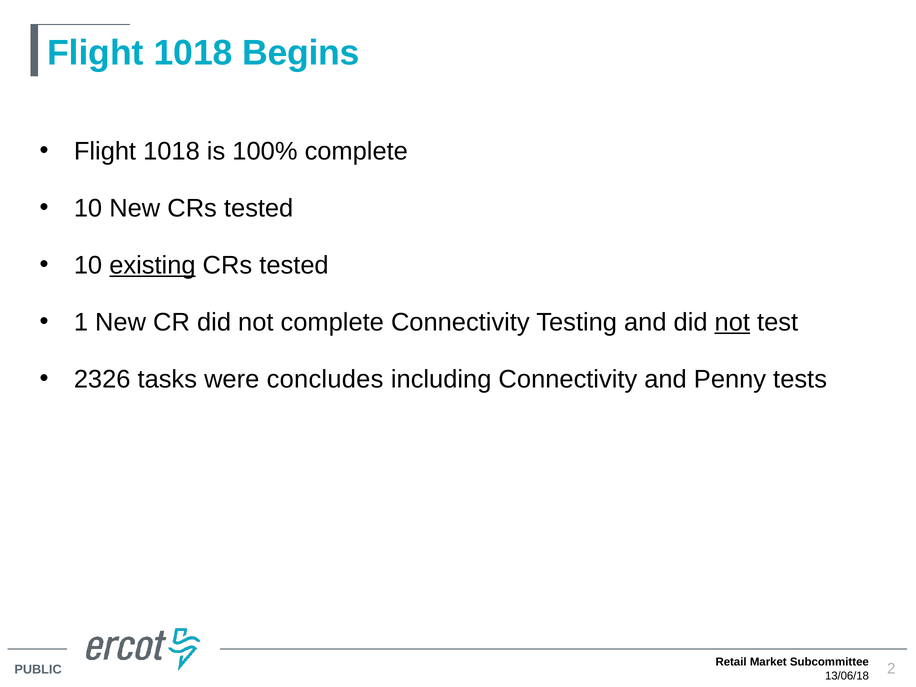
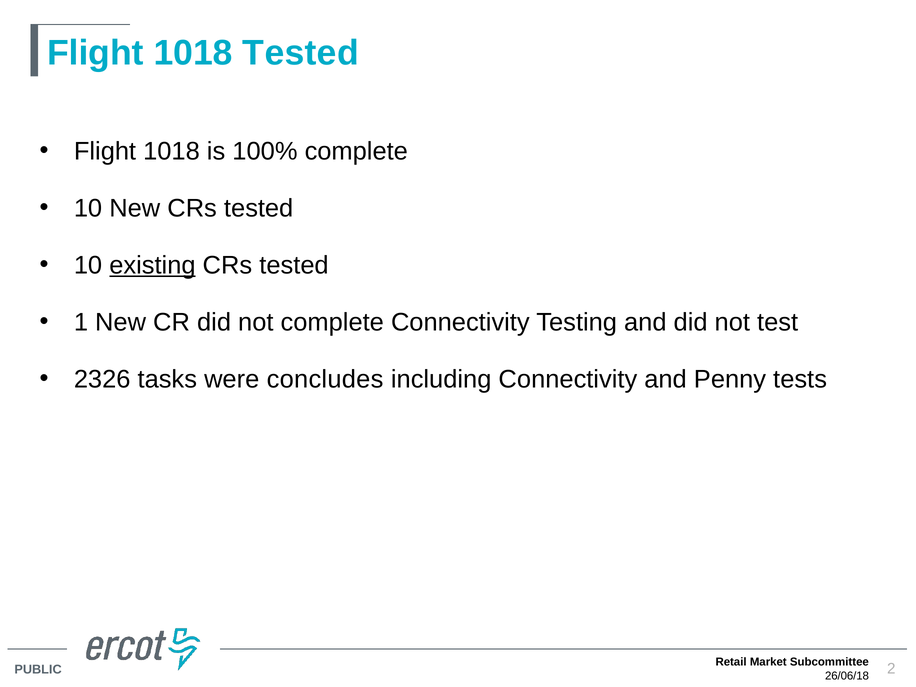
1018 Begins: Begins -> Tested
not at (732, 322) underline: present -> none
13/06/18: 13/06/18 -> 26/06/18
